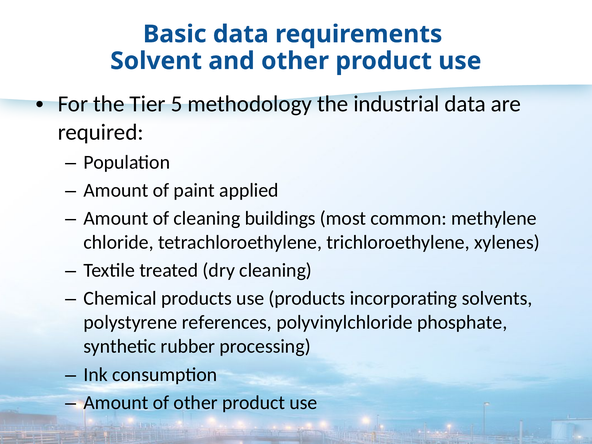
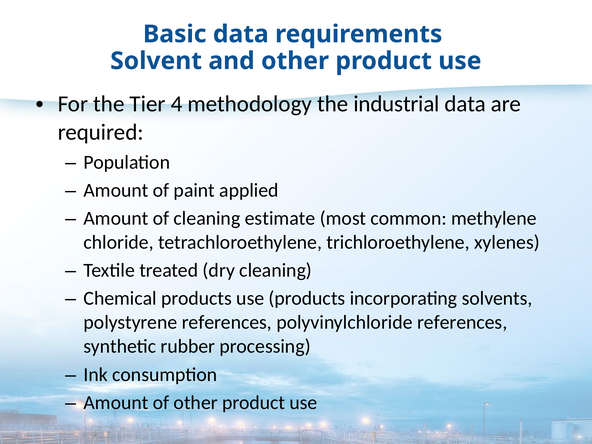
5: 5 -> 4
buildings: buildings -> estimate
polyvinylchloride phosphate: phosphate -> references
